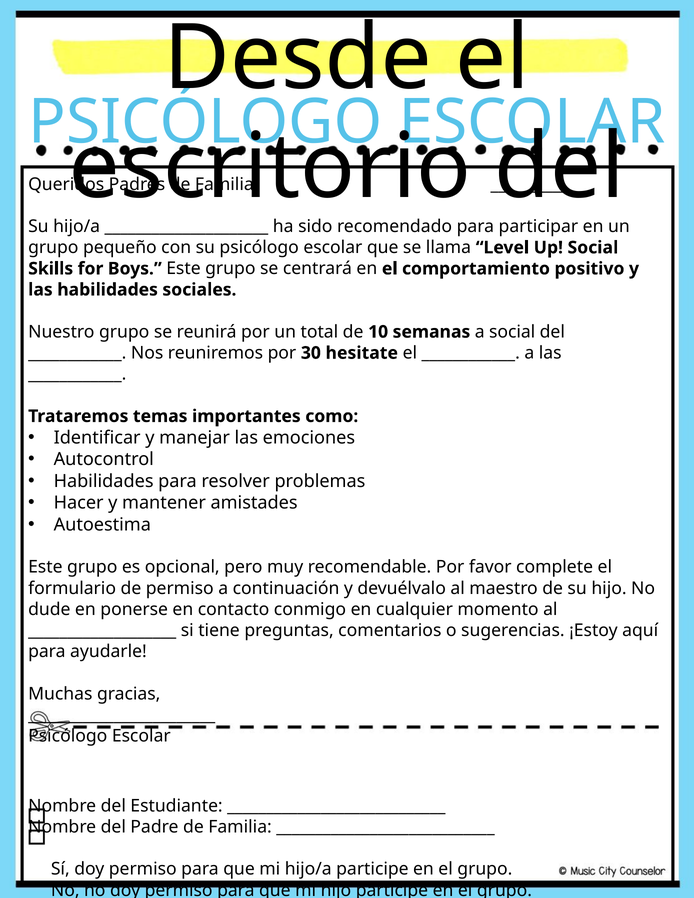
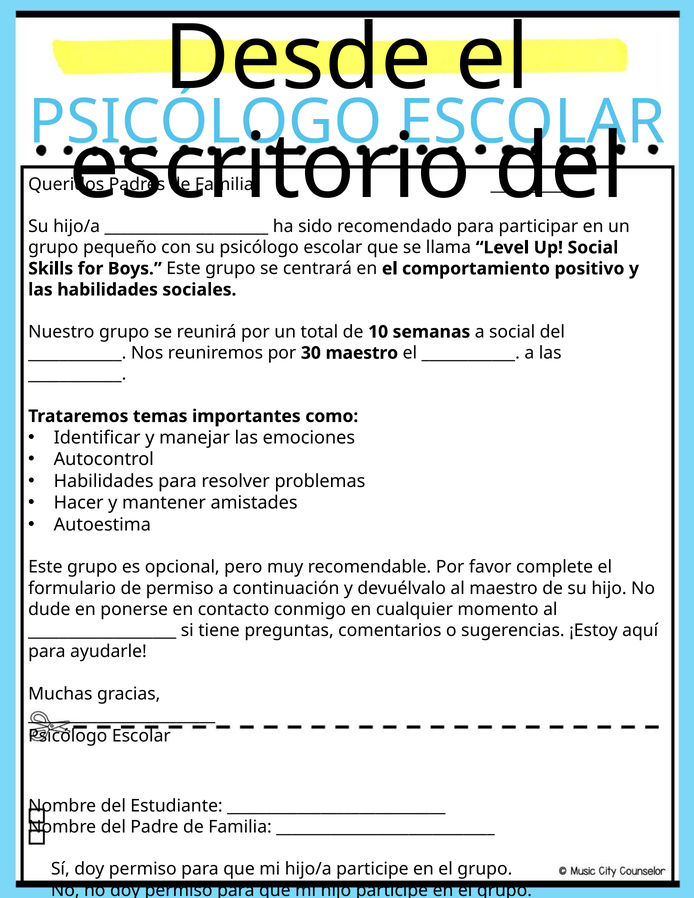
30 hesitate: hesitate -> maestro
